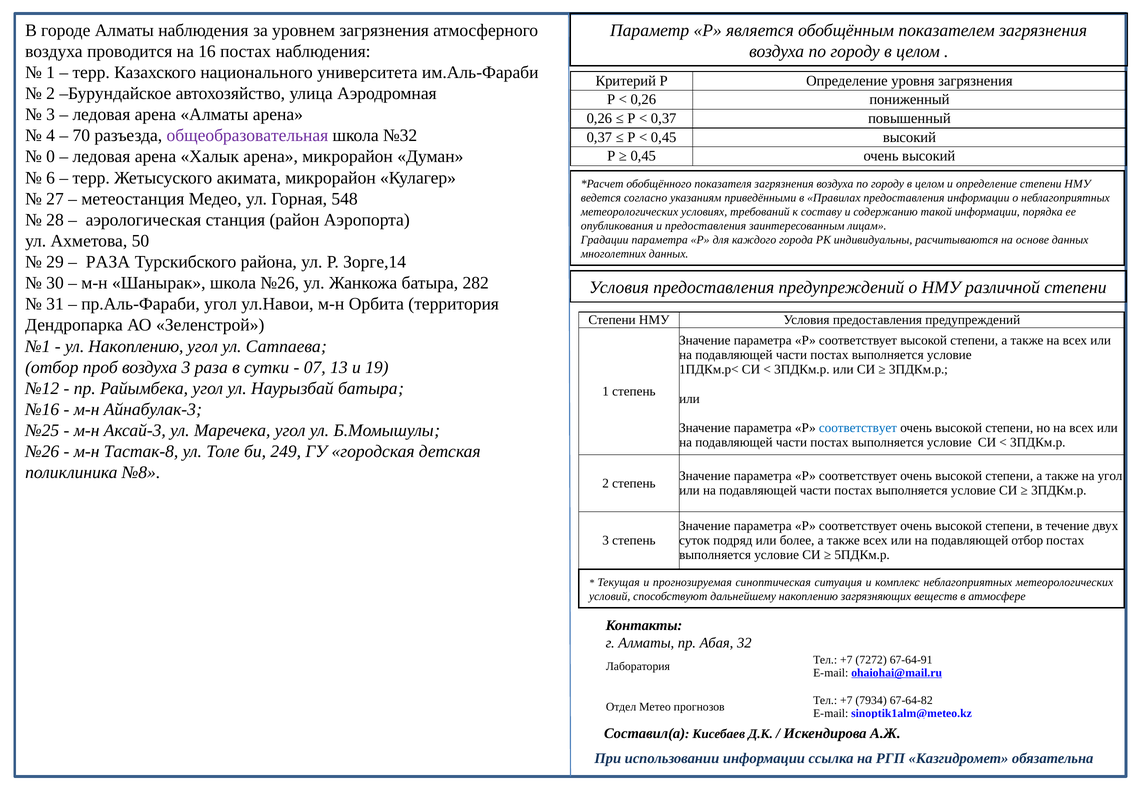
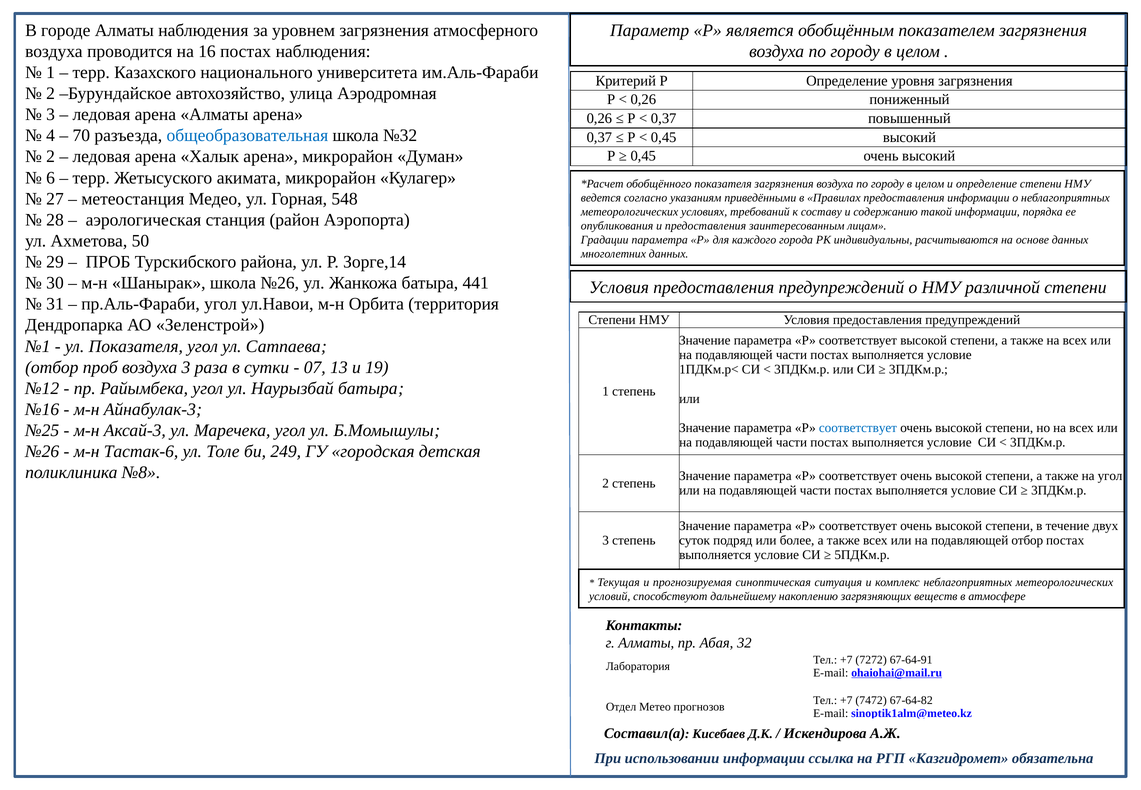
общеобразовательная colour: purple -> blue
0 at (51, 157): 0 -> 2
РАЗА at (108, 262): РАЗА -> ПРОБ
282: 282 -> 441
ул Накоплению: Накоплению -> Показателя
Тастак-8: Тастак-8 -> Тастак-6
7934: 7934 -> 7472
